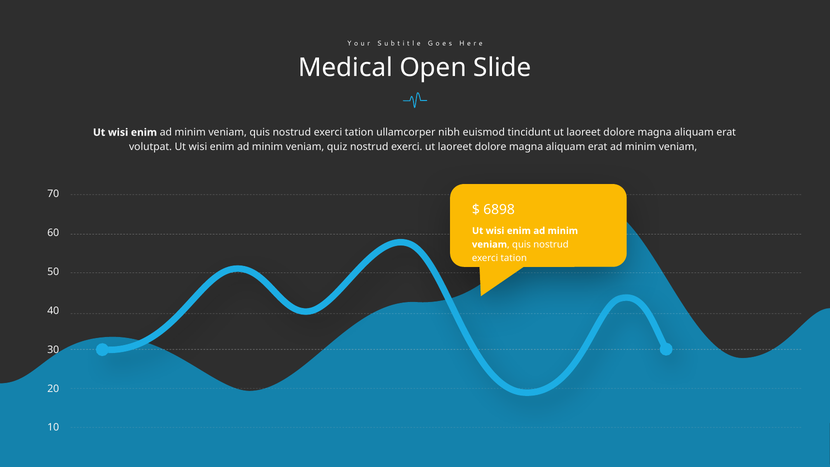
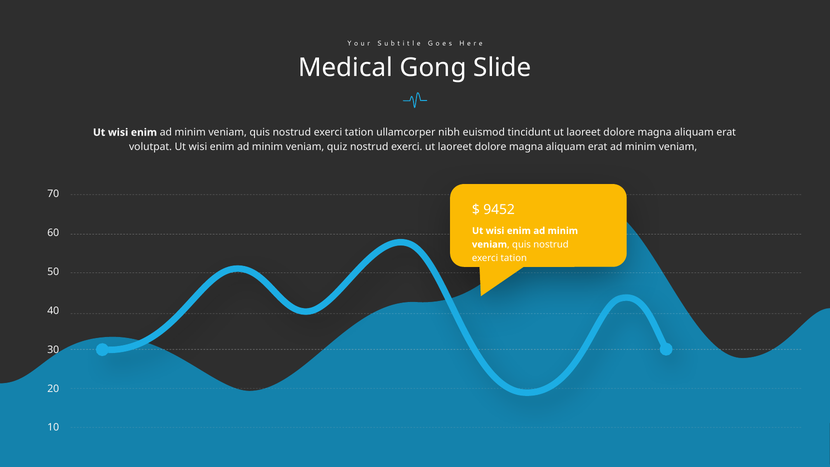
Open: Open -> Gong
6898: 6898 -> 9452
